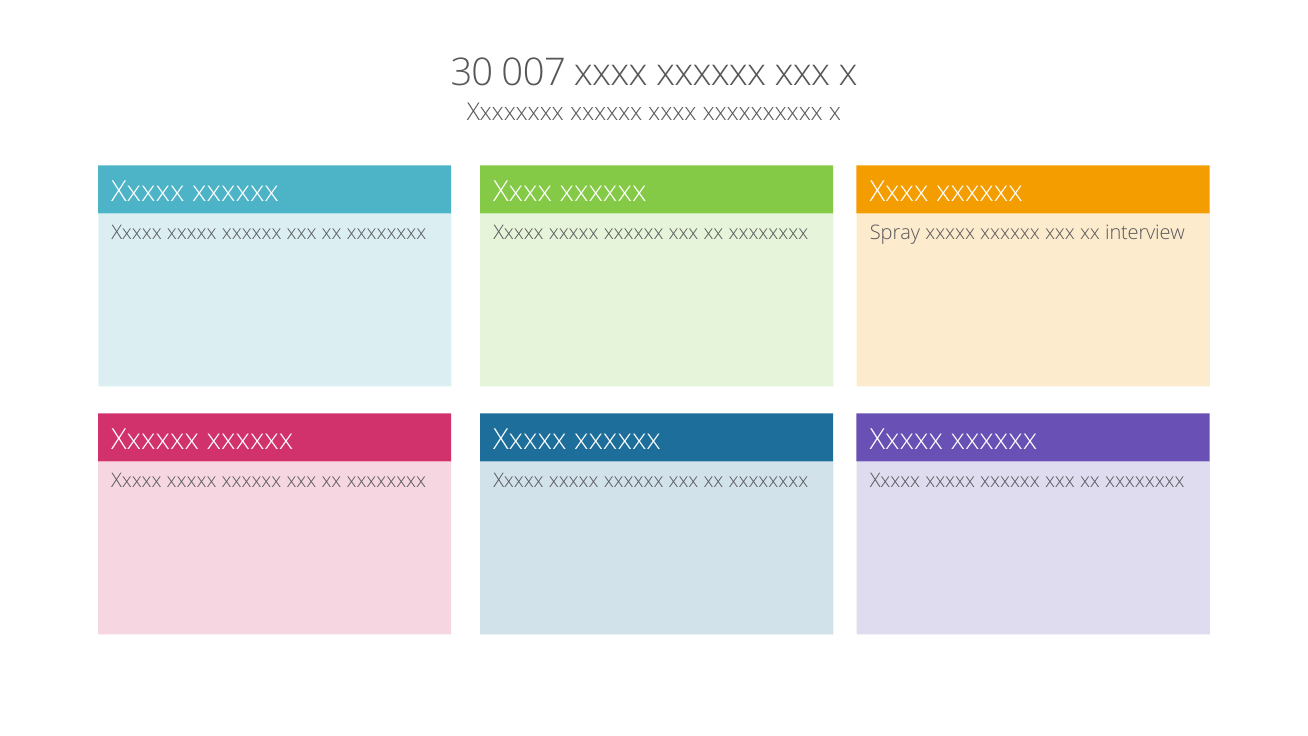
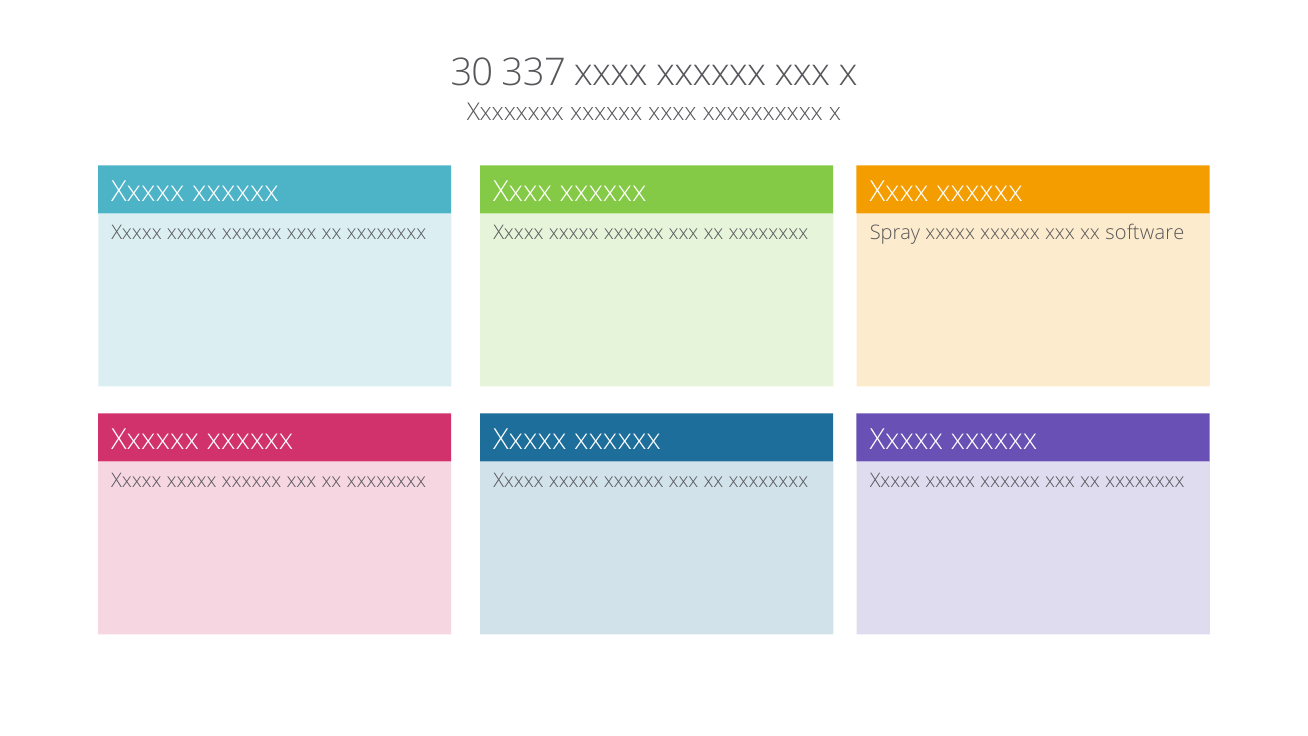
007: 007 -> 337
interview: interview -> software
